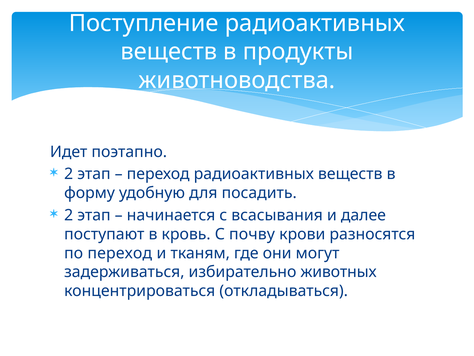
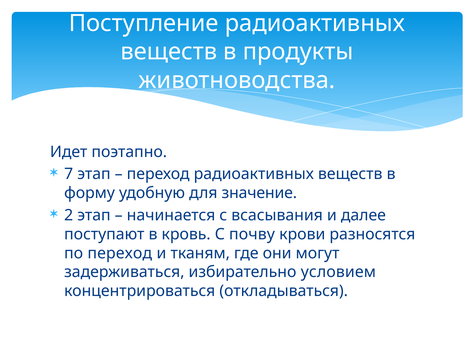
2 at (69, 174): 2 -> 7
посадить: посадить -> значение
животных: животных -> условием
